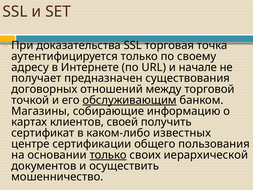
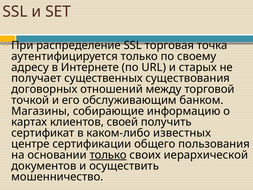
доказательства: доказательства -> распределение
начале: начале -> старых
предназначен: предназначен -> существенных
обслуживающим underline: present -> none
